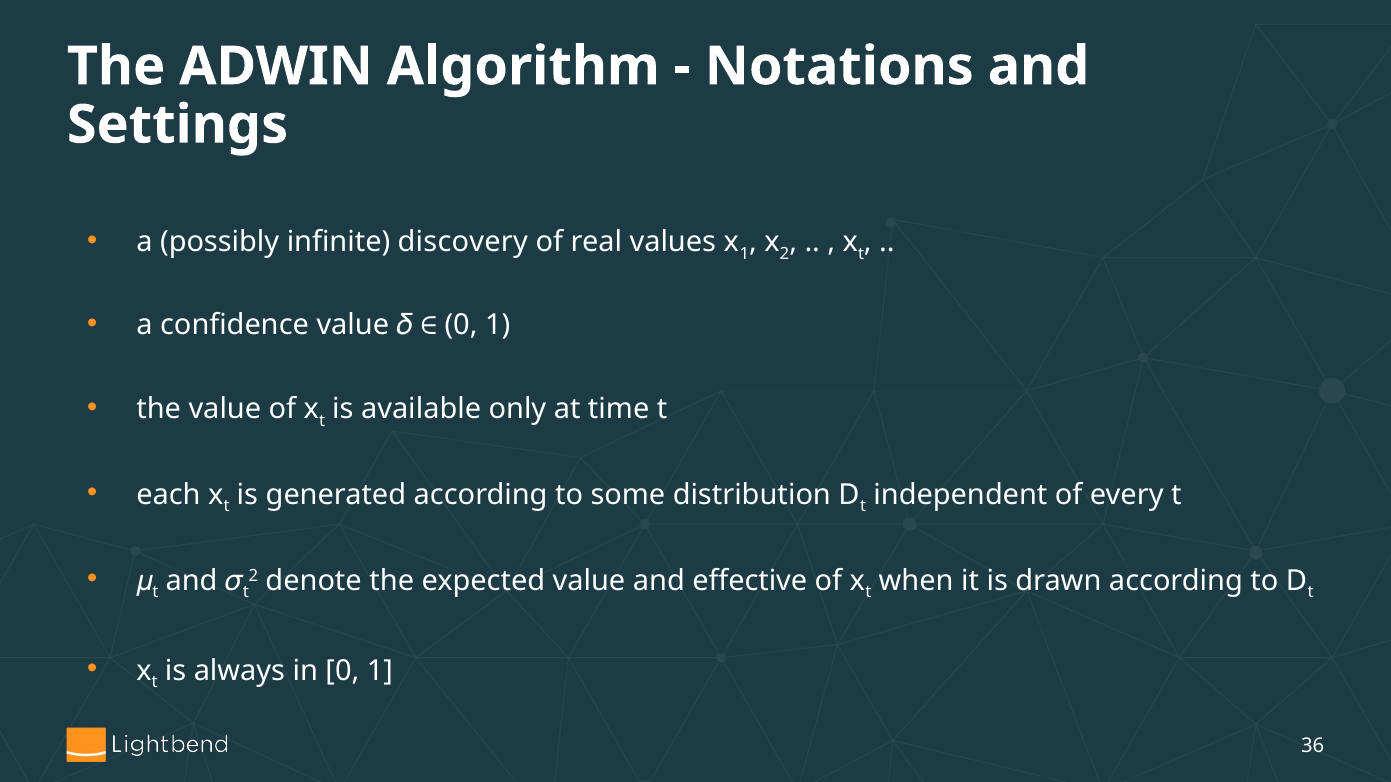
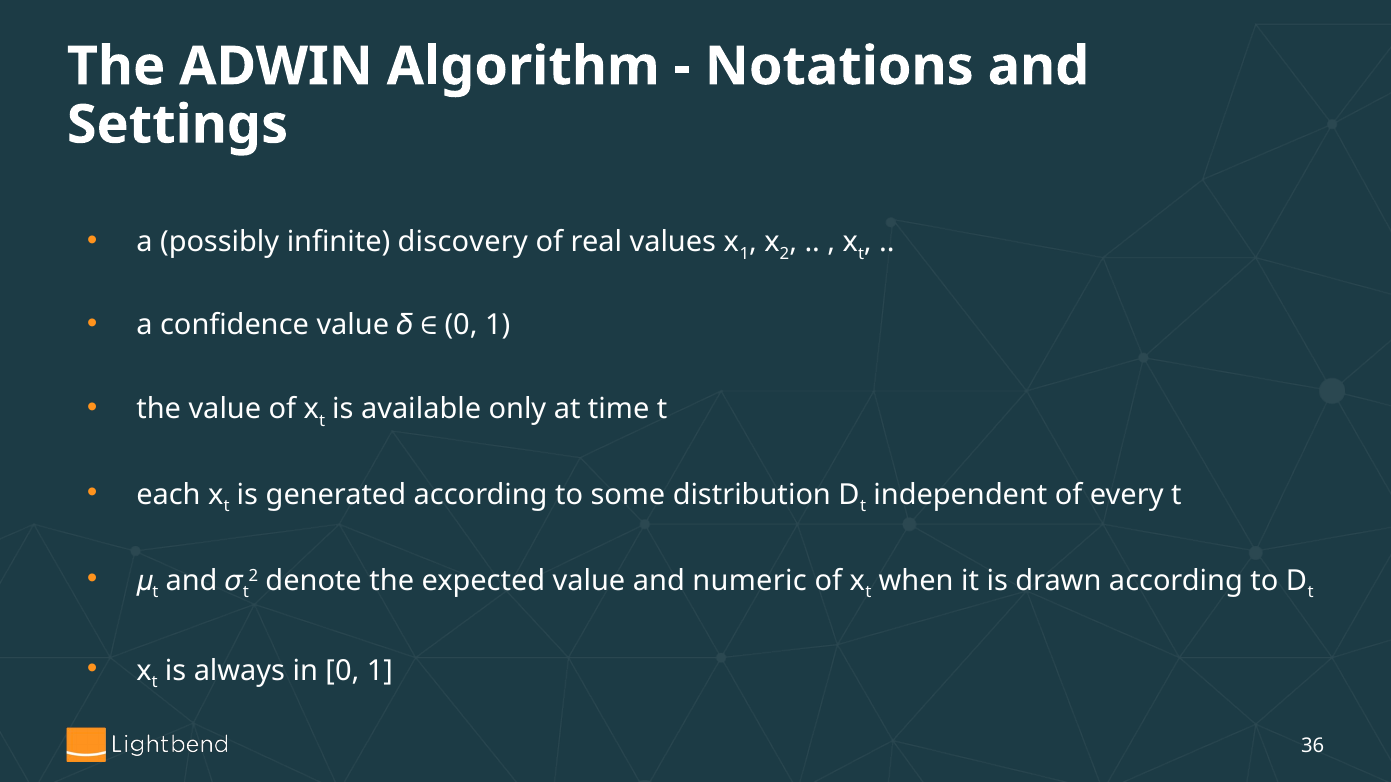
effective: effective -> numeric
